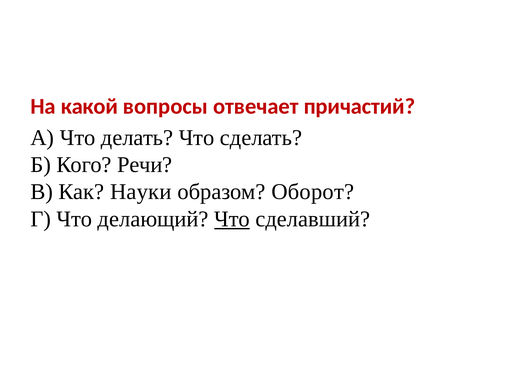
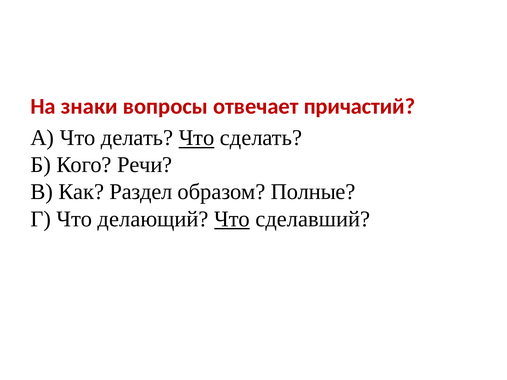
какой: какой -> знаки
Что at (197, 138) underline: none -> present
Науки: Науки -> Раздел
Оборот: Оборот -> Полные
